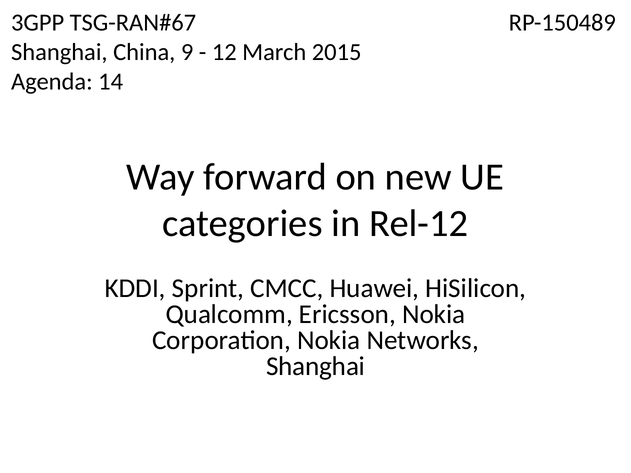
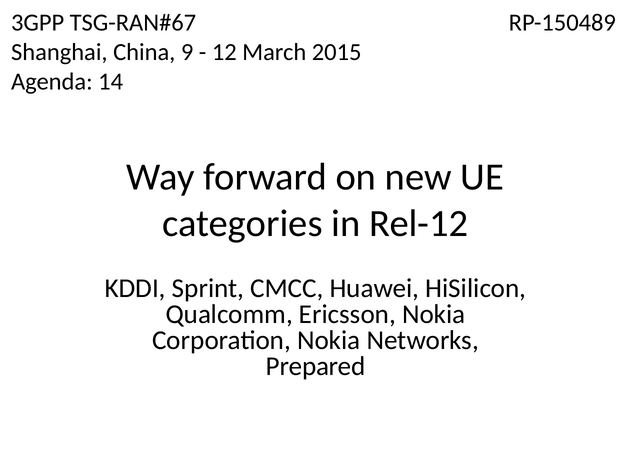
Shanghai at (316, 367): Shanghai -> Prepared
